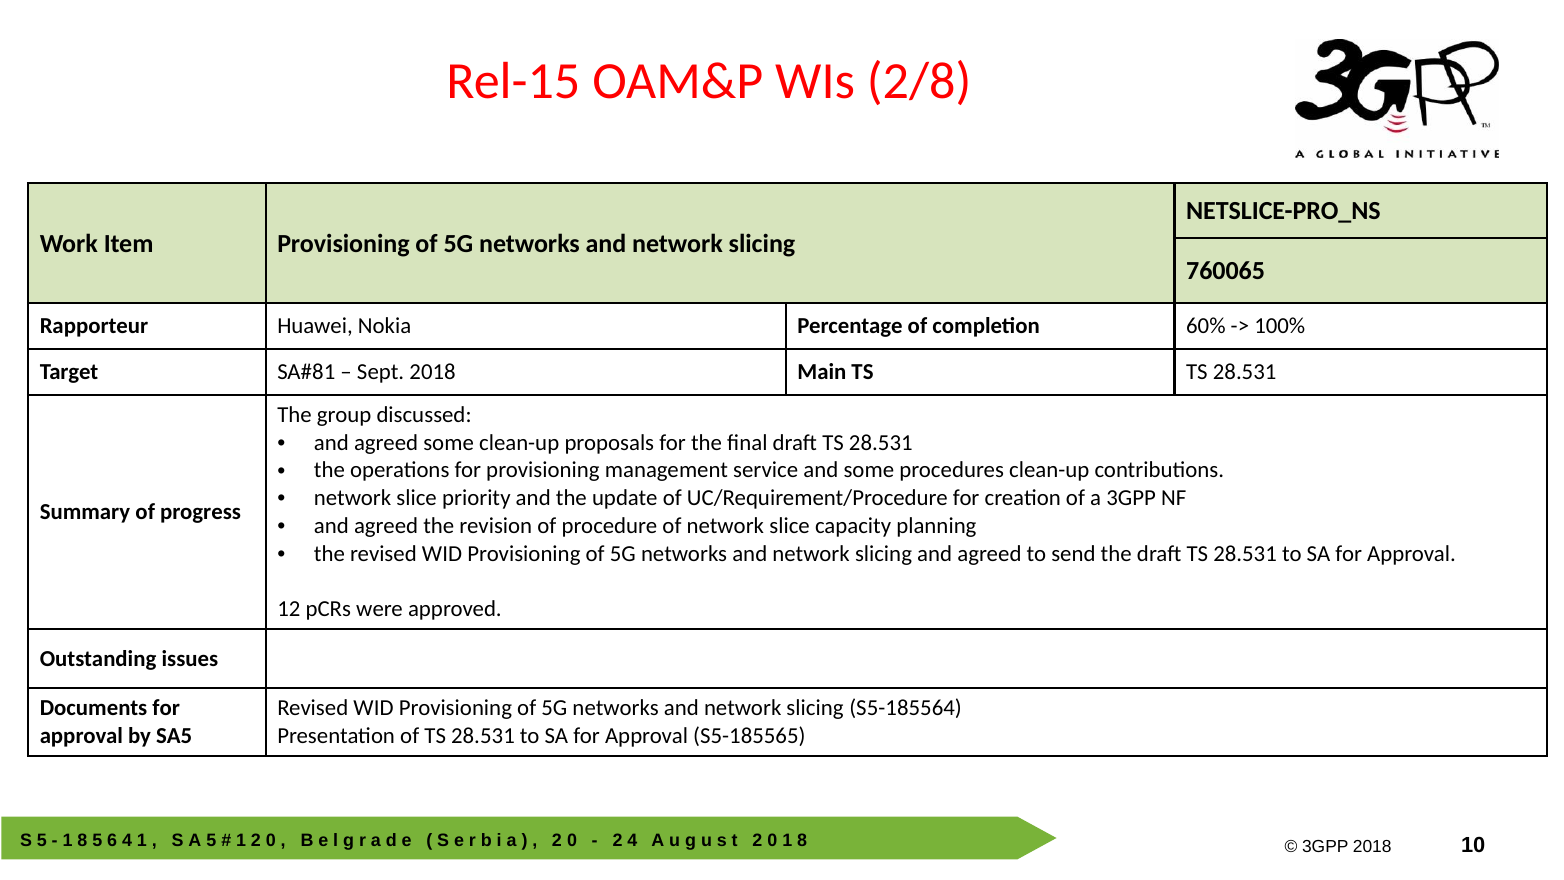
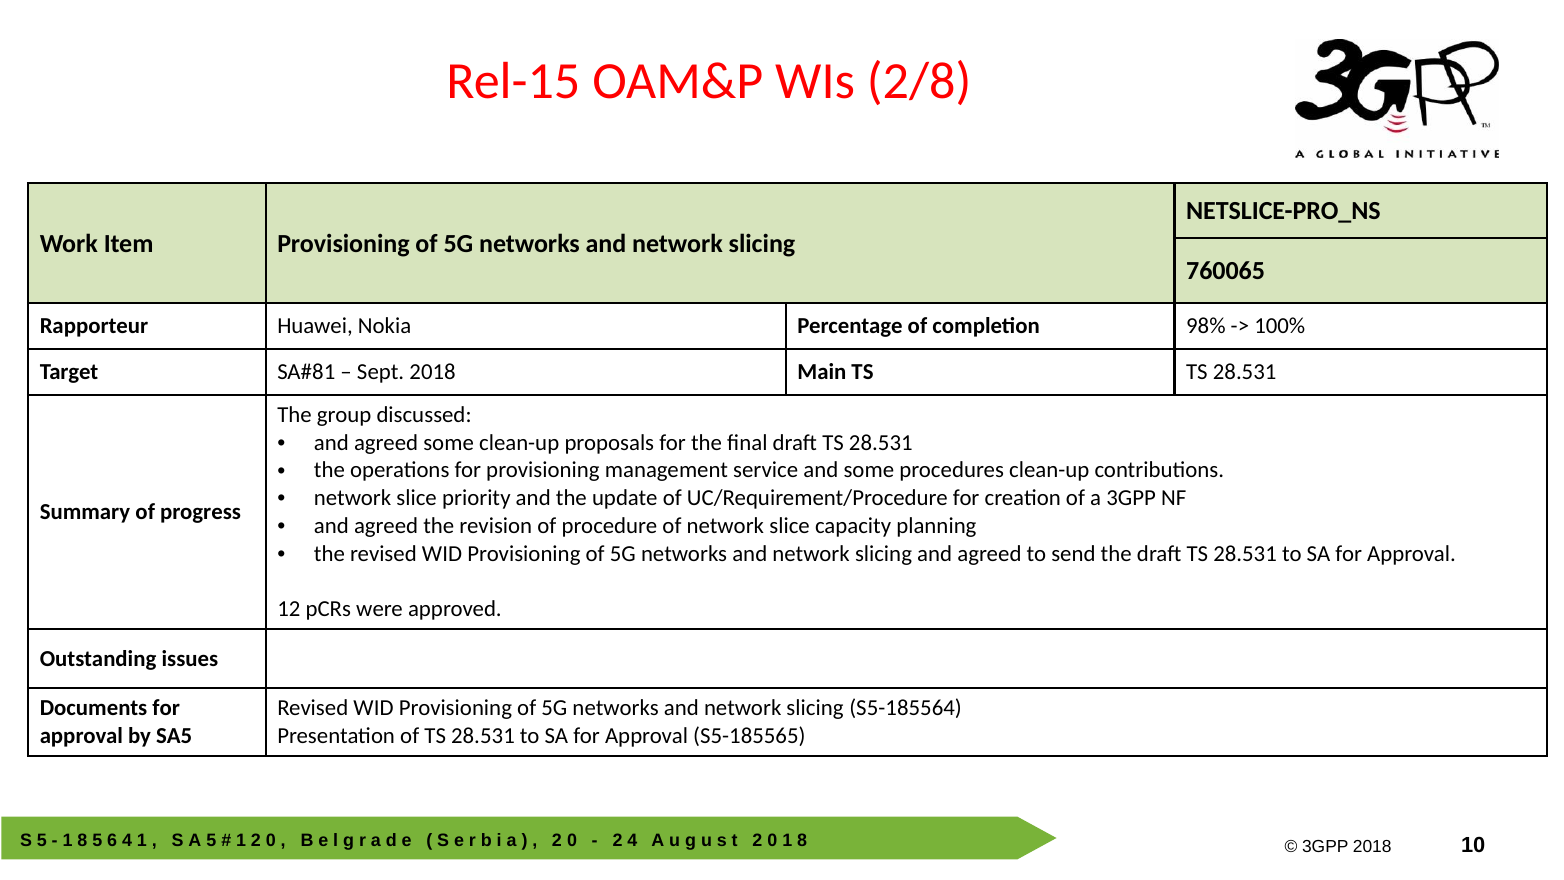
60%: 60% -> 98%
